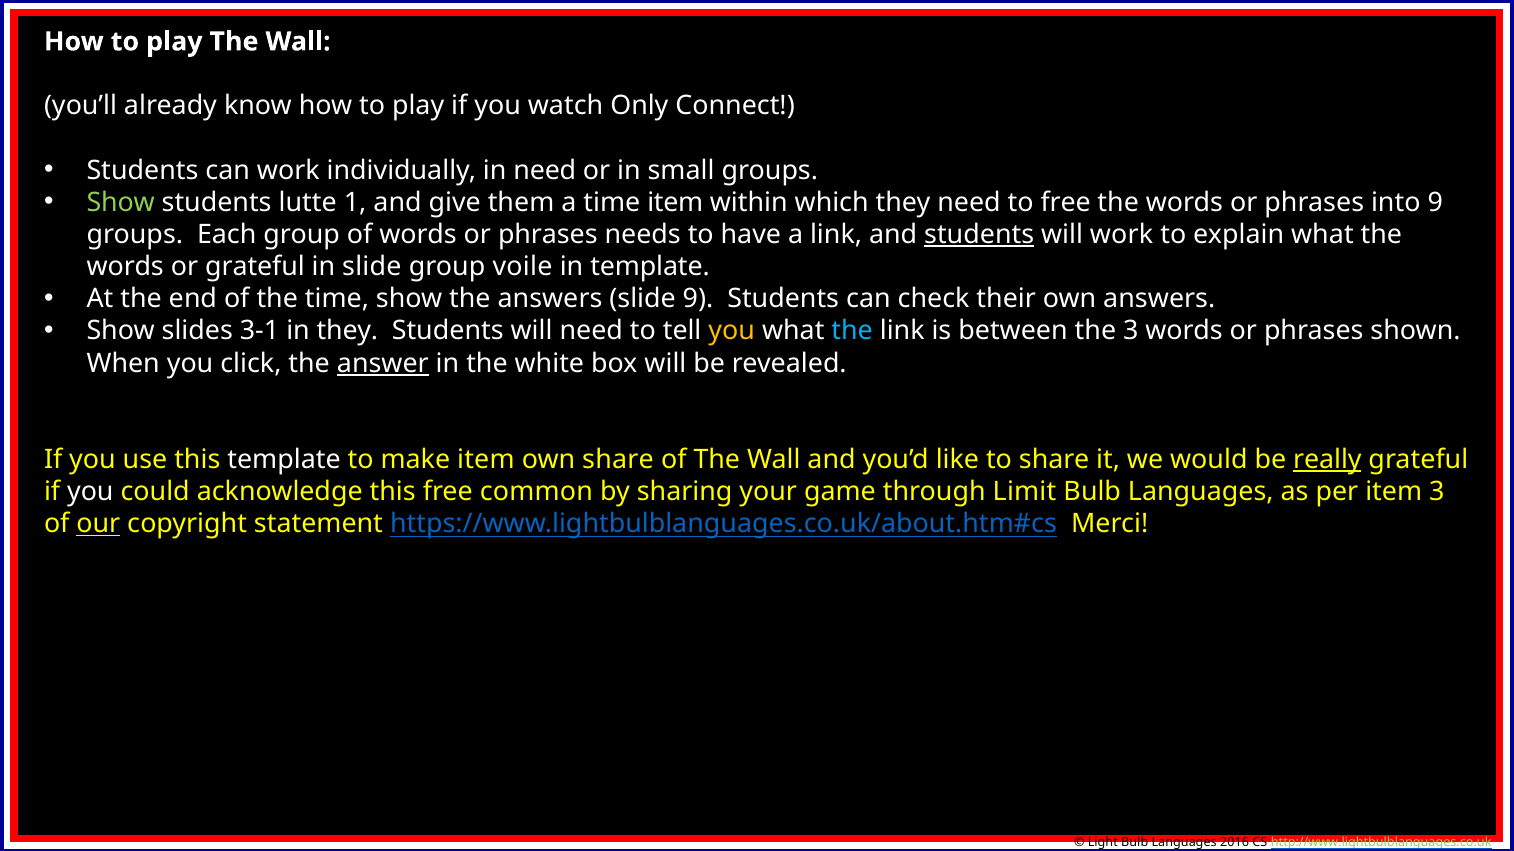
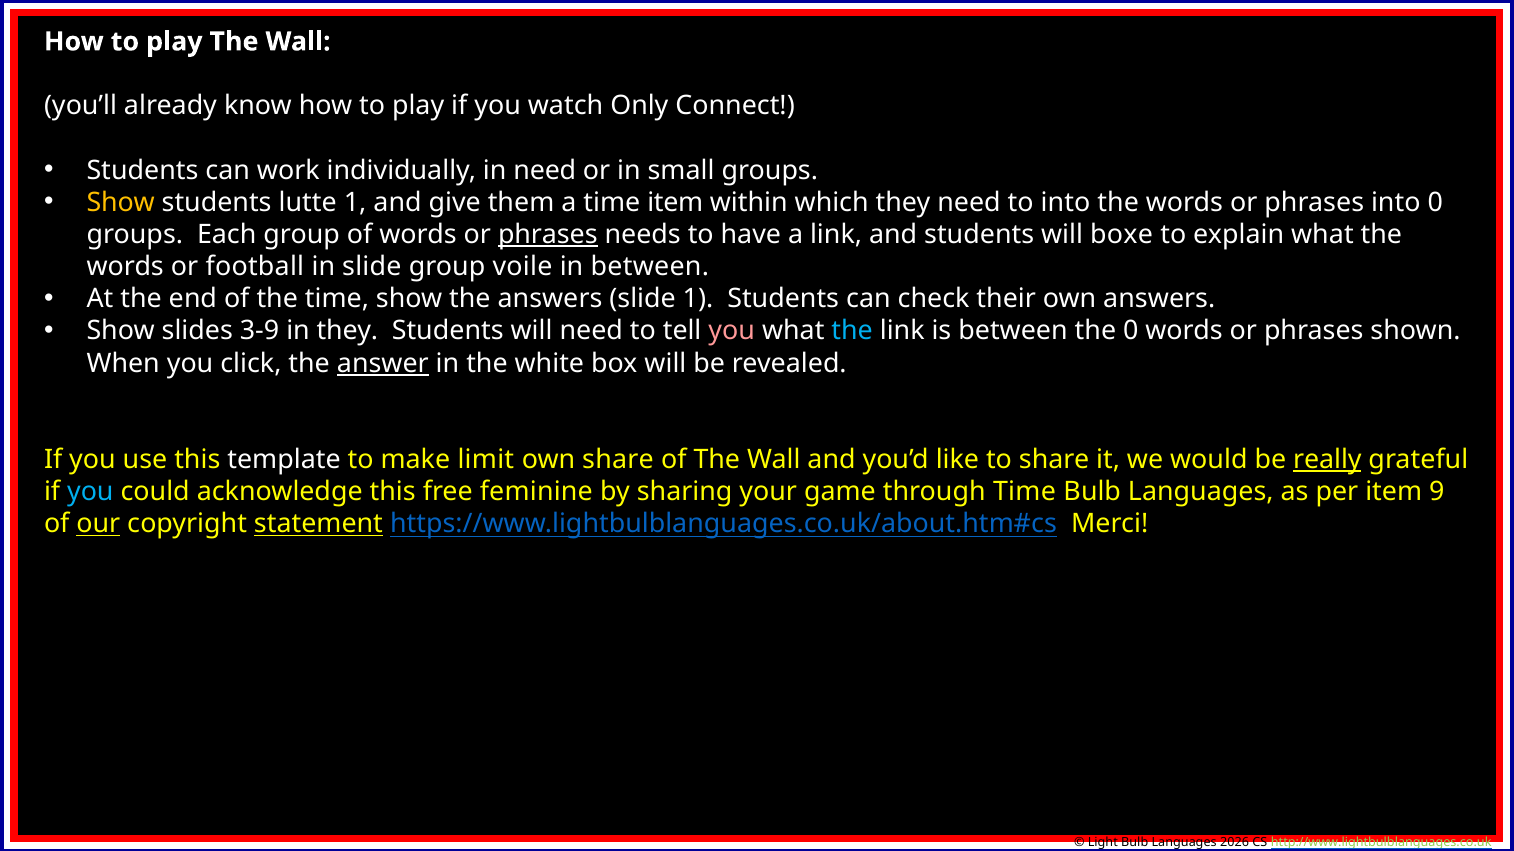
Show at (121, 203) colour: light green -> yellow
to free: free -> into
into 9: 9 -> 0
phrases at (548, 235) underline: none -> present
students at (979, 235) underline: present -> none
will work: work -> boxe
or grateful: grateful -> football
in template: template -> between
slide 9: 9 -> 1
3-1: 3-1 -> 3-9
you at (732, 331) colour: yellow -> pink
the 3: 3 -> 0
make item: item -> limit
you at (90, 492) colour: white -> light blue
common: common -> feminine
through Limit: Limit -> Time
item 3: 3 -> 9
statement underline: none -> present
2016: 2016 -> 2026
